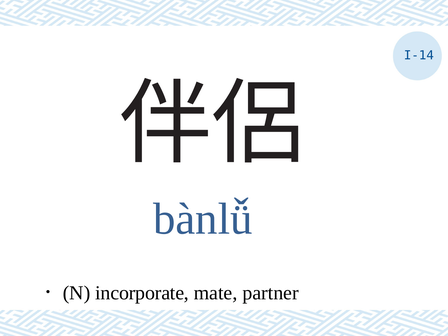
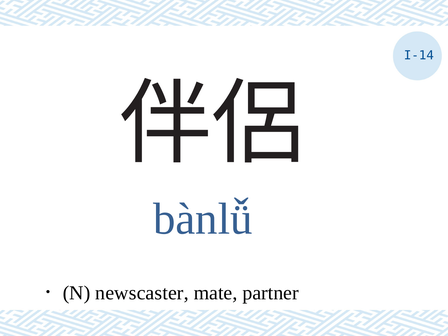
incorporate: incorporate -> newscaster
